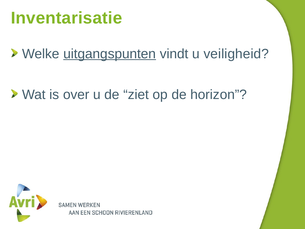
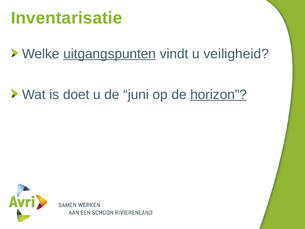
over: over -> doet
ziet: ziet -> juni
horizon underline: none -> present
